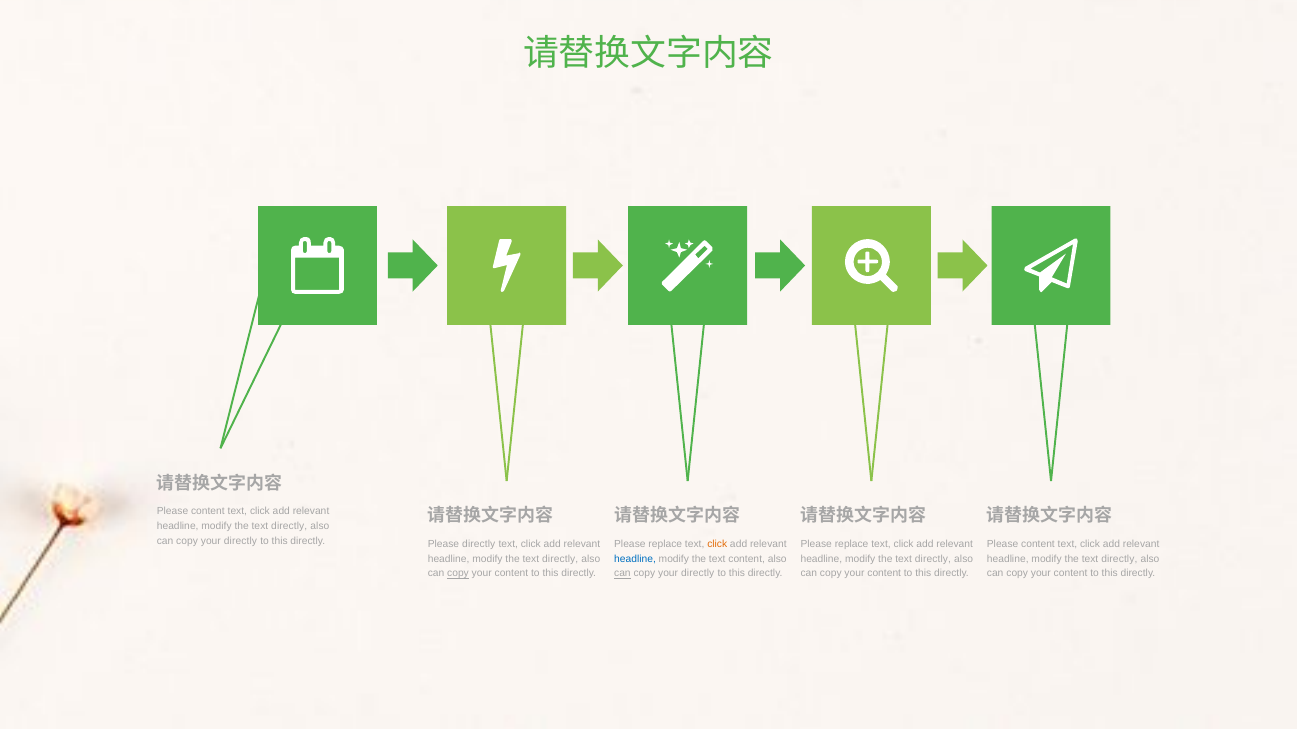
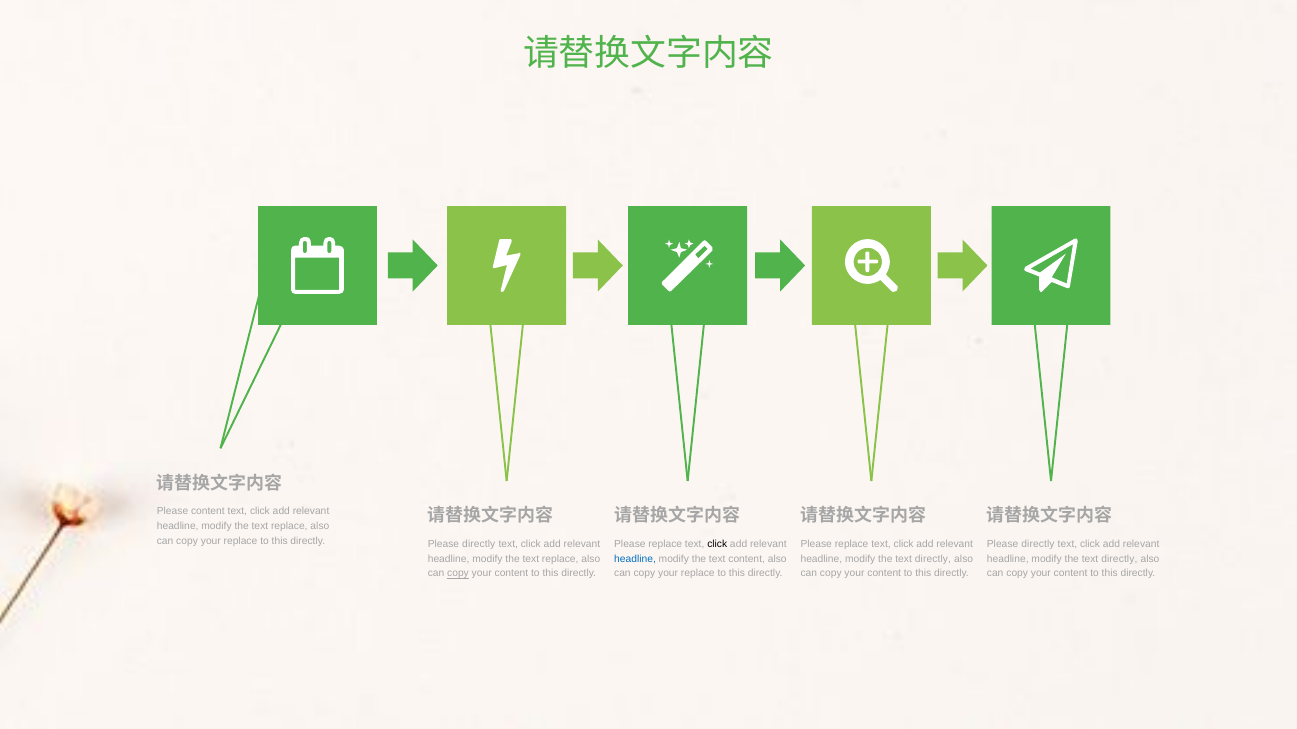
directly at (289, 527): directly -> replace
directly at (240, 541): directly -> replace
click at (717, 545) colour: orange -> black
content at (1038, 545): content -> directly
directly at (560, 559): directly -> replace
can at (622, 574) underline: present -> none
directly at (698, 574): directly -> replace
